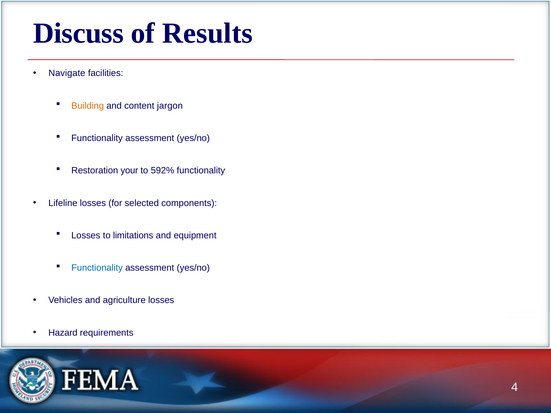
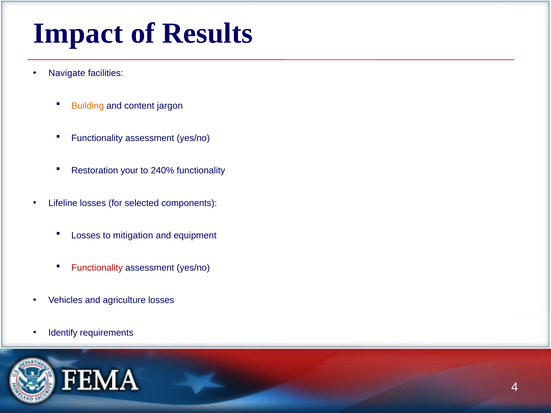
Discuss: Discuss -> Impact
592%: 592% -> 240%
limitations: limitations -> mitigation
Functionality at (97, 268) colour: blue -> red
Hazard: Hazard -> Identify
